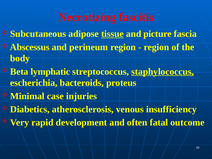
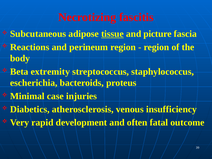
Abscessus: Abscessus -> Reactions
lymphatic: lymphatic -> extremity
staphylococcus underline: present -> none
